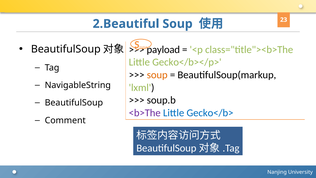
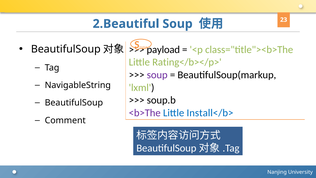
Gecko</b></p>: Gecko</b></p> -> Rating</b></p>
soup at (157, 75) colour: orange -> purple
Gecko</b>: Gecko</b> -> Install</b>
